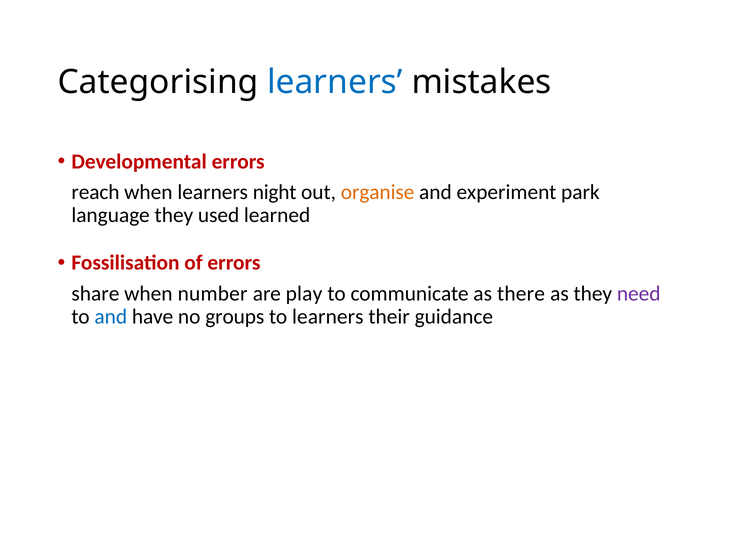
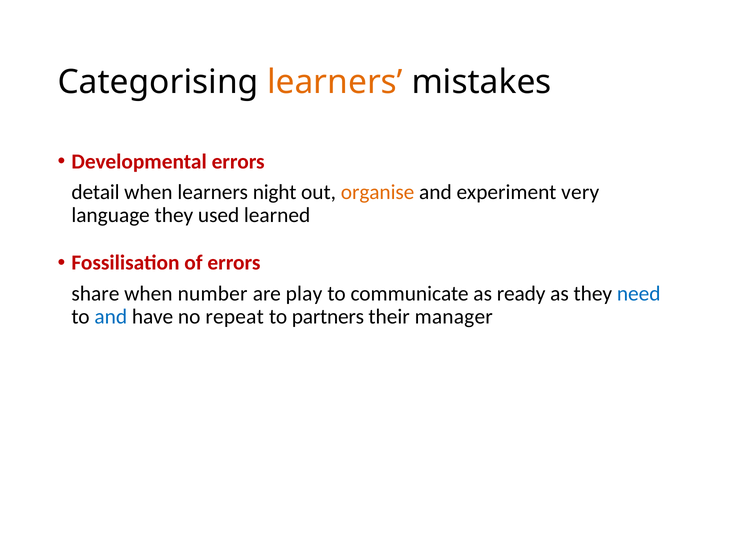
learners at (335, 82) colour: blue -> orange
reach: reach -> detail
park: park -> very
there: there -> ready
need colour: purple -> blue
groups: groups -> repeat
to learners: learners -> partners
guidance: guidance -> manager
